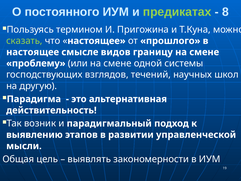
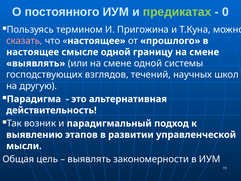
8: 8 -> 0
сказать colour: light green -> pink
смысле видов: видов -> одной
проблему at (36, 63): проблему -> выявлять
